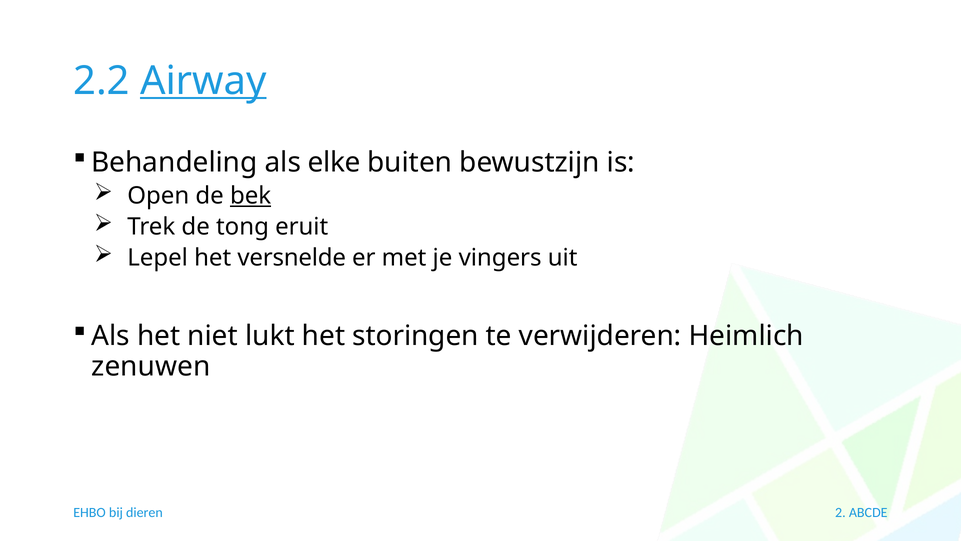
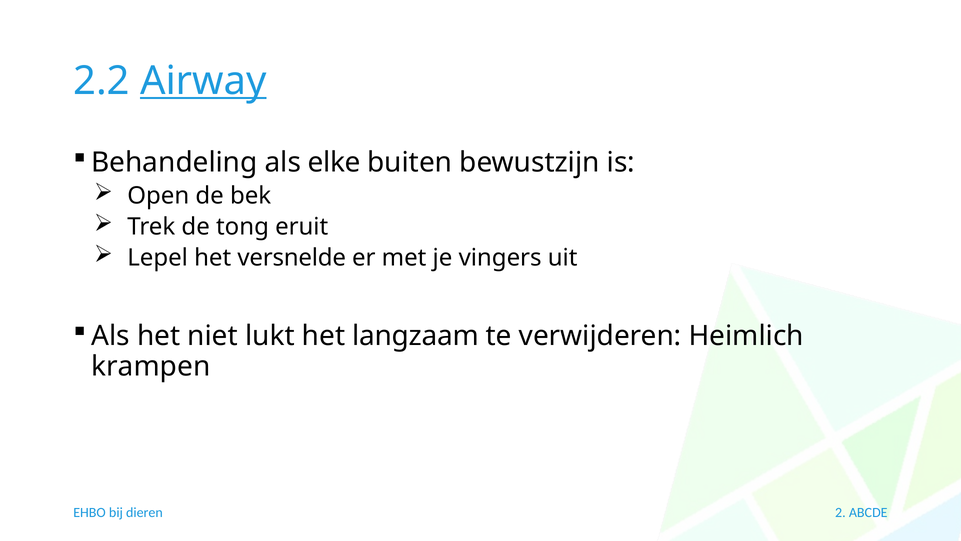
bek underline: present -> none
storingen: storingen -> langzaam
zenuwen: zenuwen -> krampen
